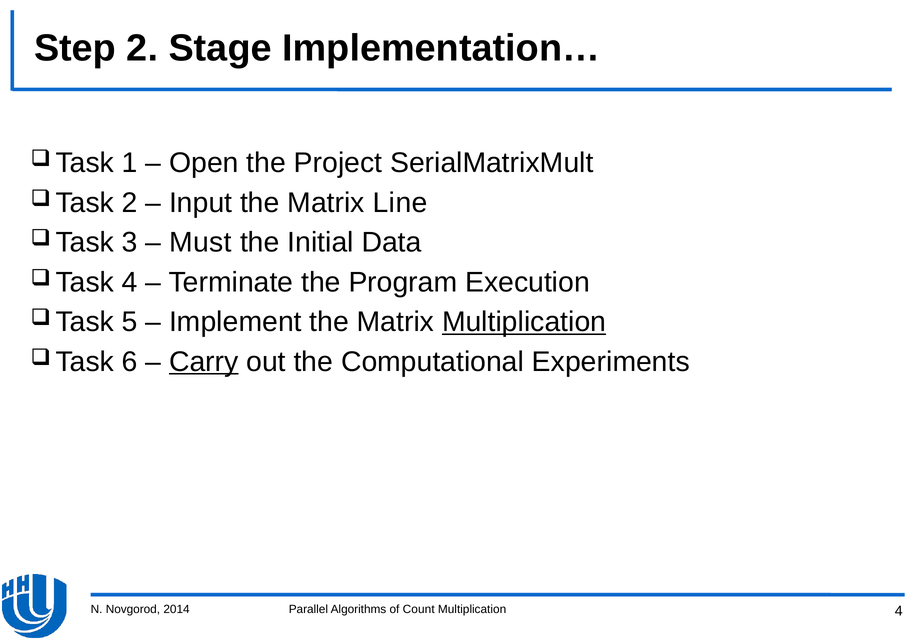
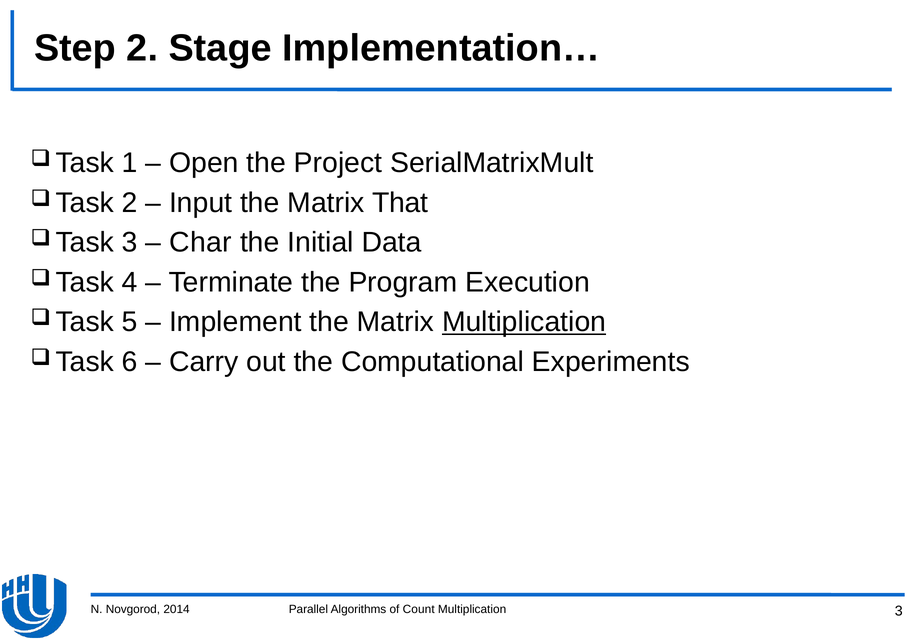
Line: Line -> That
Must: Must -> Char
Carry underline: present -> none
Multiplication 4: 4 -> 3
